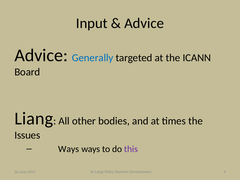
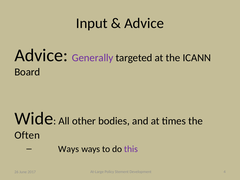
Generally colour: blue -> purple
Liang: Liang -> Wide
Issues: Issues -> Often
